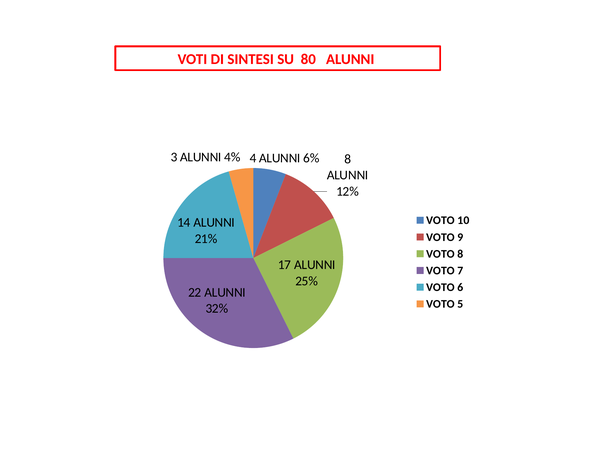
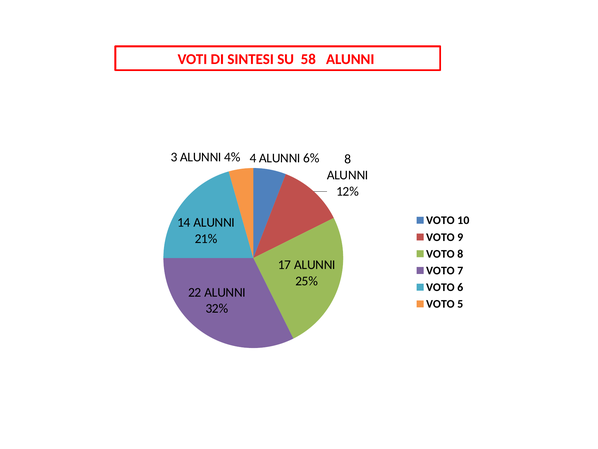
80: 80 -> 58
